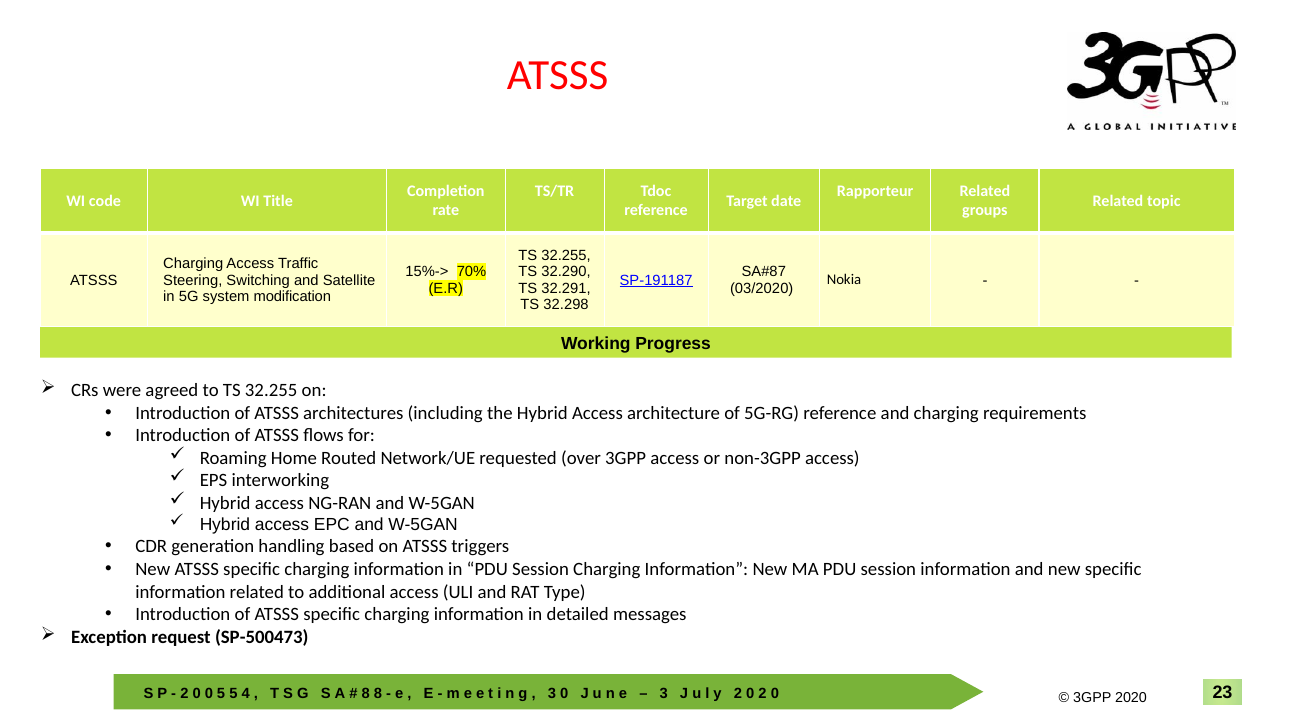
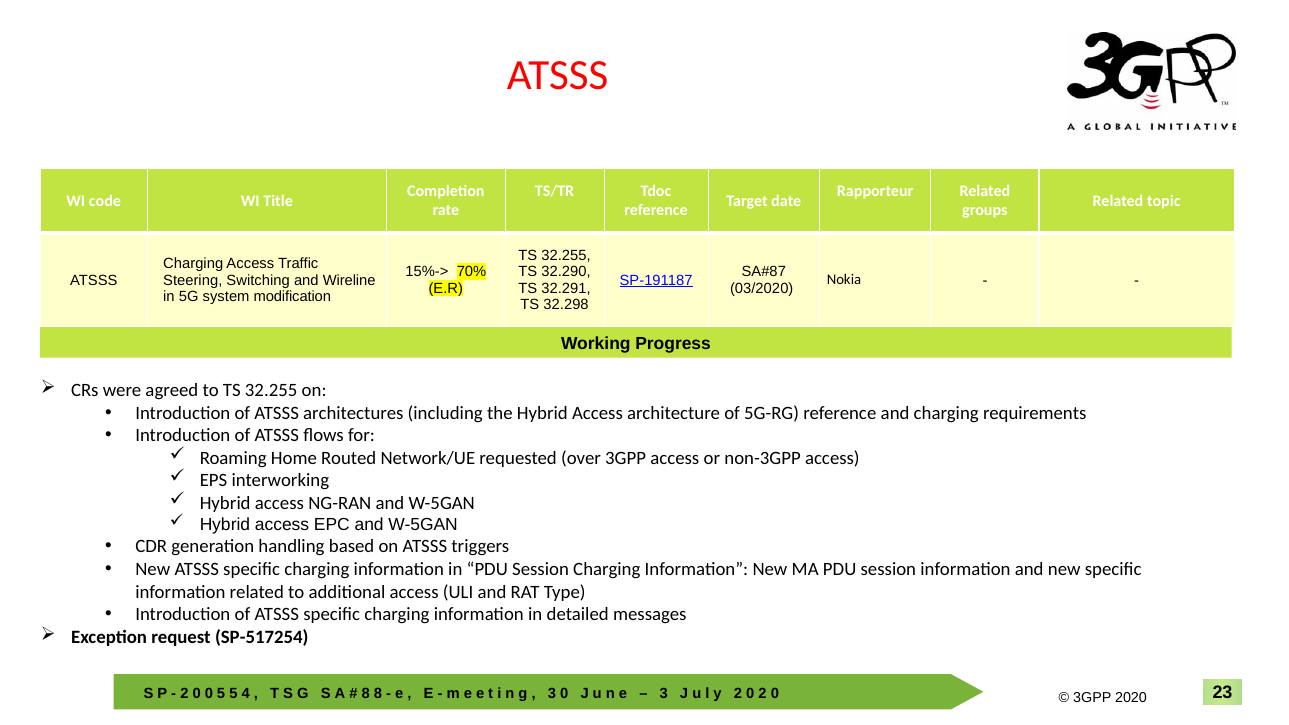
Satellite: Satellite -> Wireline
SP-500473: SP-500473 -> SP-517254
